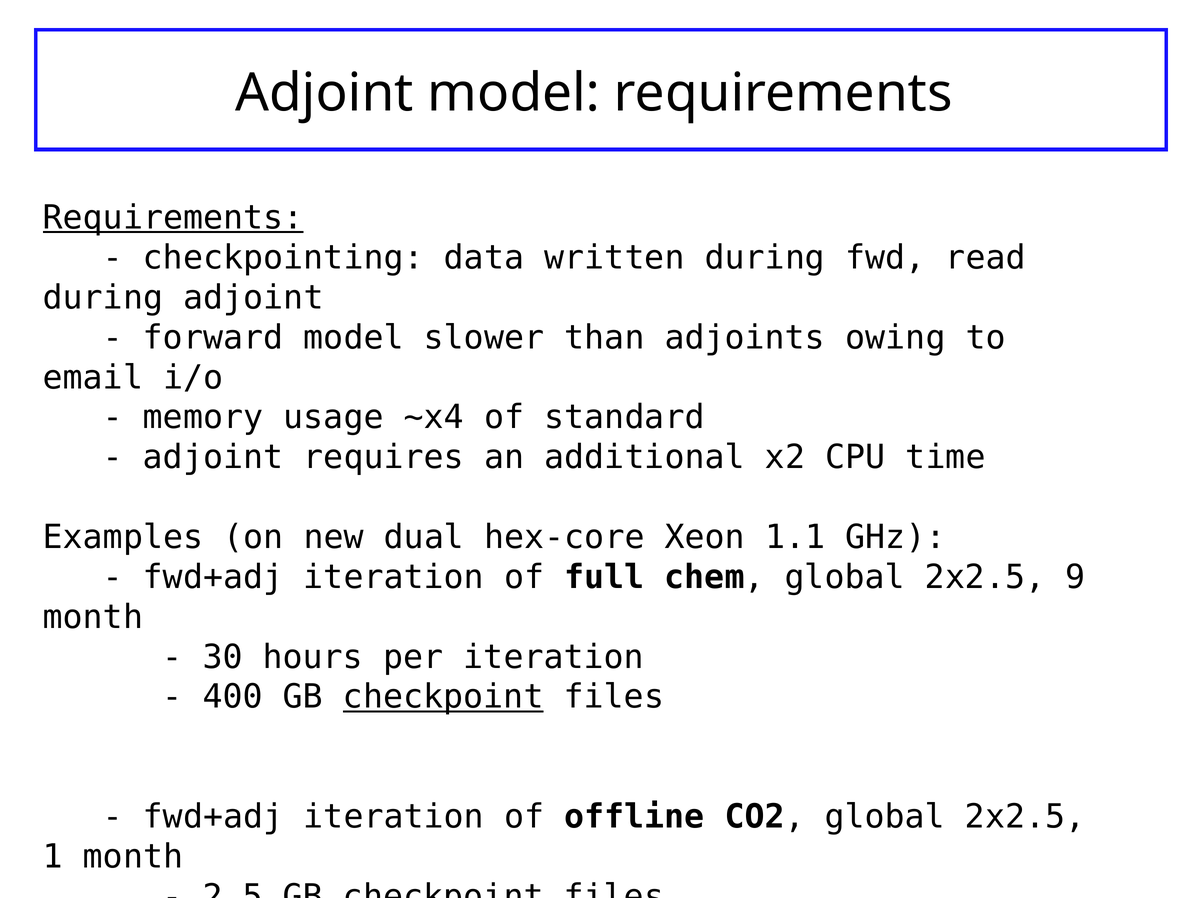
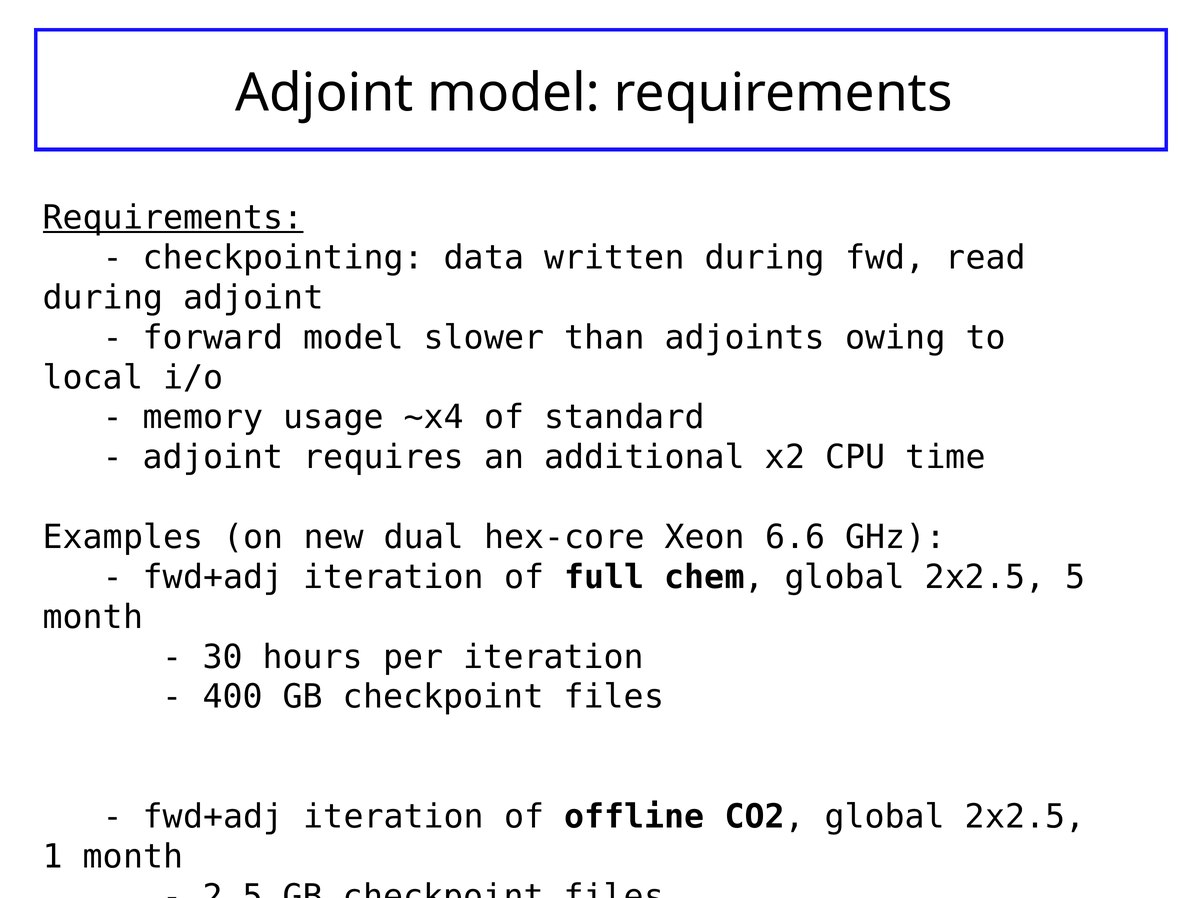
email: email -> local
1.1: 1.1 -> 6.6
9: 9 -> 5
checkpoint at (443, 697) underline: present -> none
